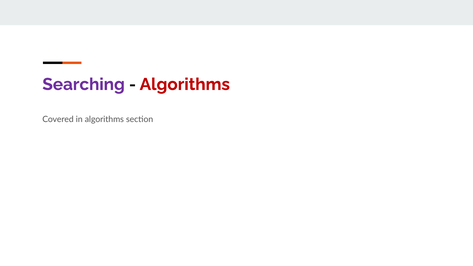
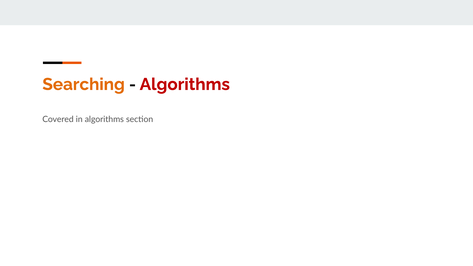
Searching colour: purple -> orange
